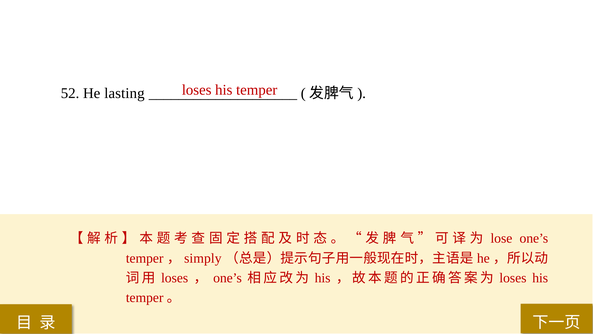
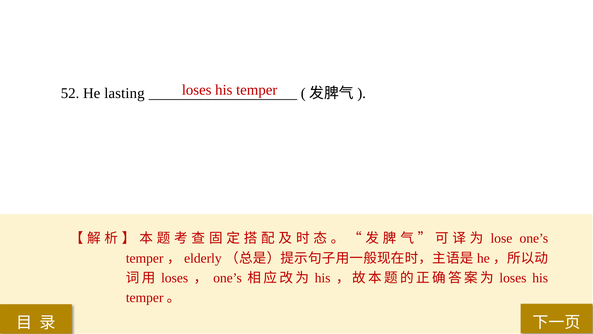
simply: simply -> elderly
